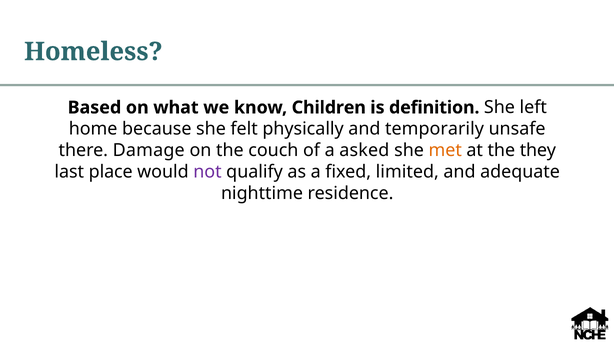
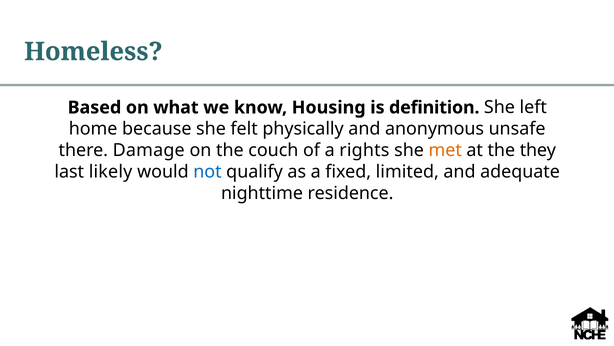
Children: Children -> Housing
temporarily: temporarily -> anonymous
asked: asked -> rights
place: place -> likely
not colour: purple -> blue
